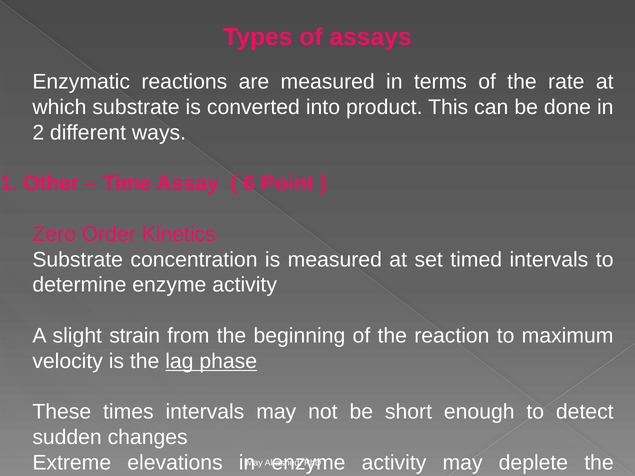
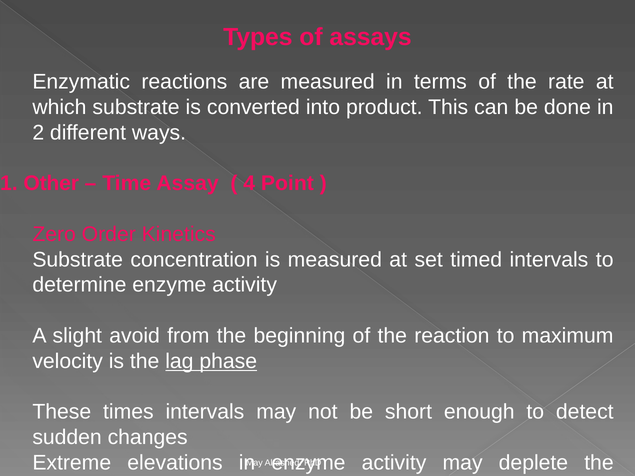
6: 6 -> 4
strain: strain -> avoid
